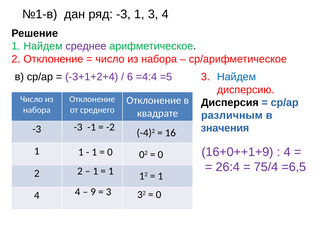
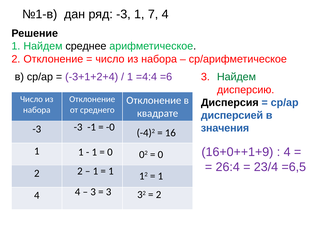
1 3: 3 -> 7
среднее colour: purple -> black
6 at (130, 77): 6 -> 1
=5: =5 -> =6
Найдем at (236, 77) colour: blue -> green
различным: различным -> дисперсией
-2: -2 -> -0
75/4: 75/4 -> 23/4
9 at (93, 192): 9 -> 3
0 at (159, 195): 0 -> 2
